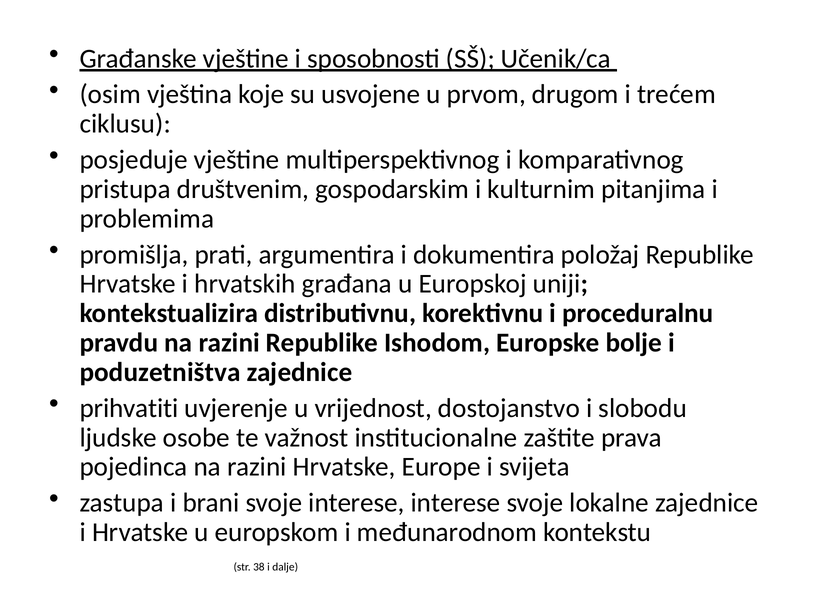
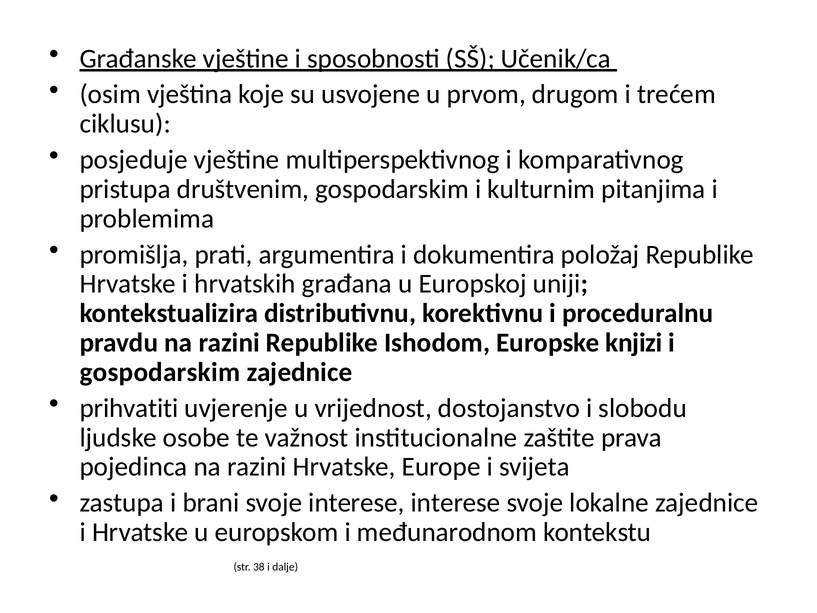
bolje: bolje -> knjizi
poduzetništva at (160, 372): poduzetništva -> gospodarskim
